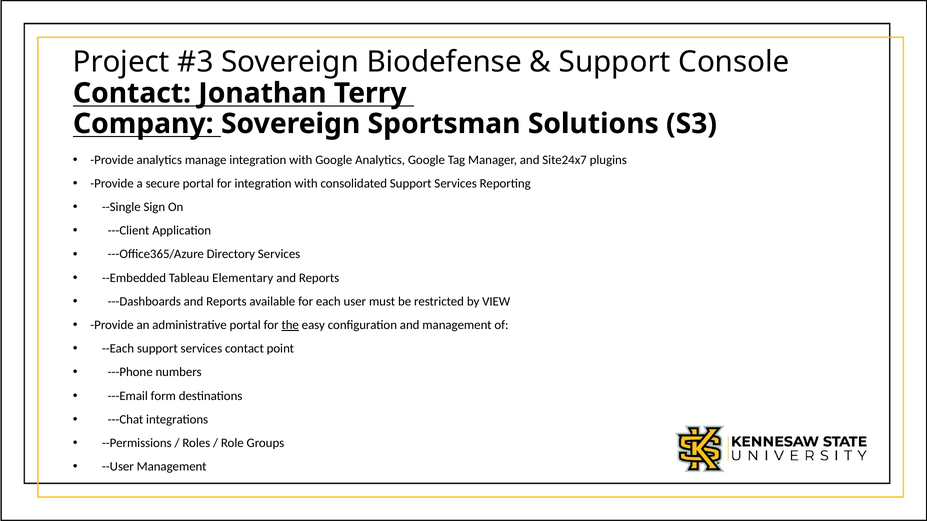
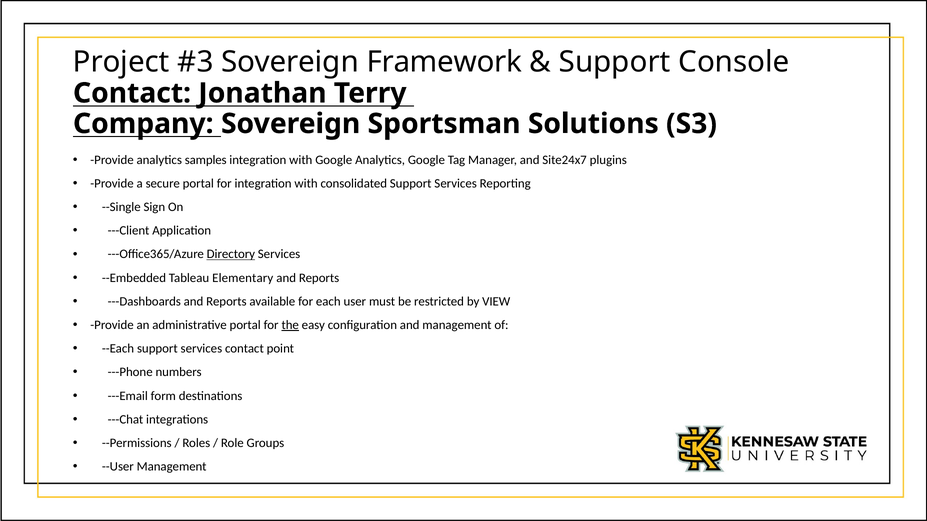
Biodefense: Biodefense -> Framework
manage: manage -> samples
Directory underline: none -> present
